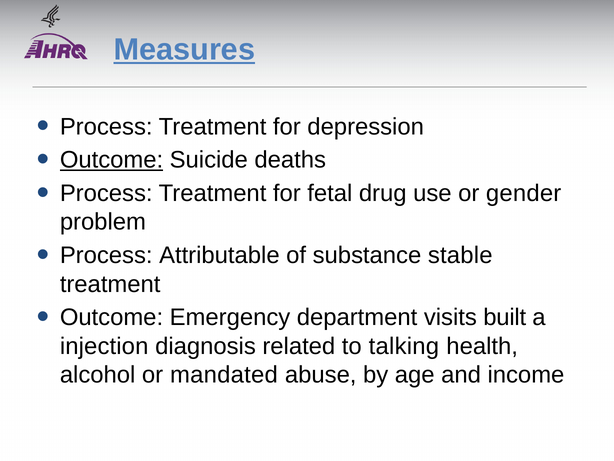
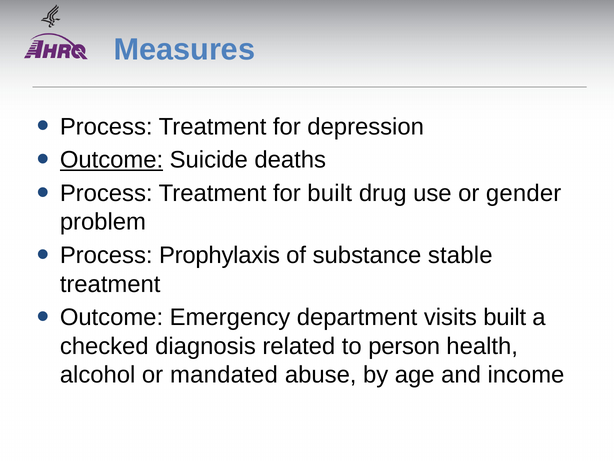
Measures underline: present -> none
for fetal: fetal -> built
Attributable: Attributable -> Prophylaxis
injection: injection -> checked
talking: talking -> person
